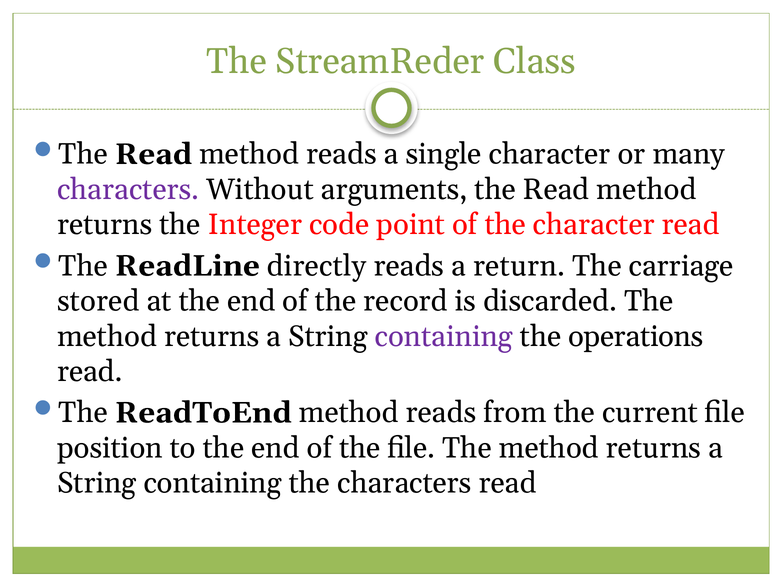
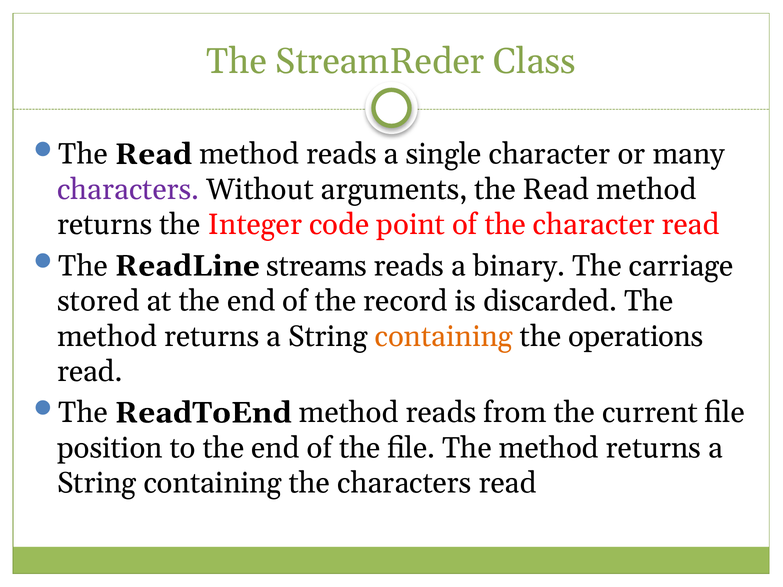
directly: directly -> streams
return: return -> binary
containing at (444, 337) colour: purple -> orange
